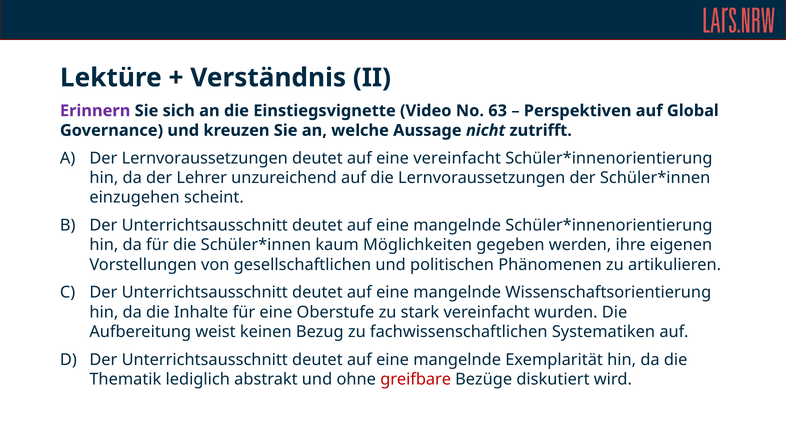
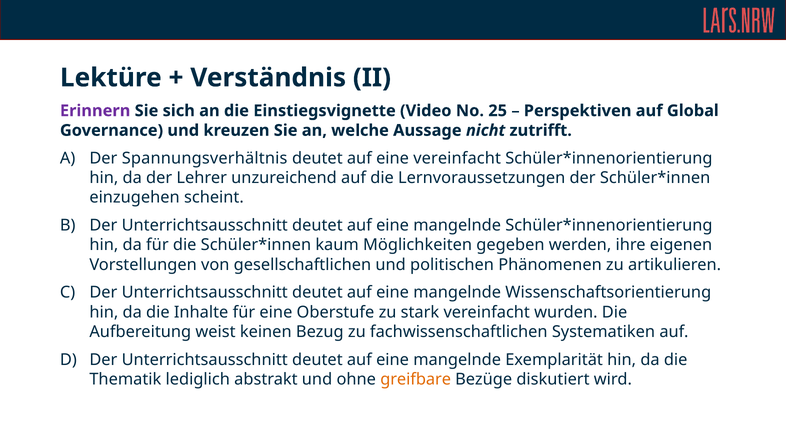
63: 63 -> 25
Der Lernvoraussetzungen: Lernvoraussetzungen -> Spannungsverhältnis
greifbare colour: red -> orange
